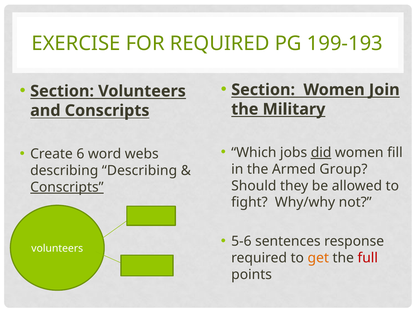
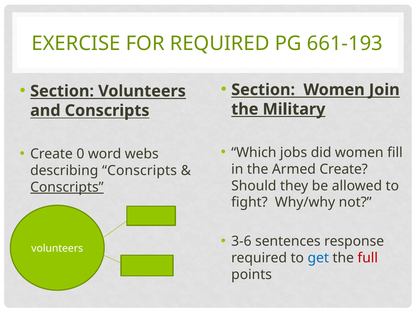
199-193: 199-193 -> 661-193
did underline: present -> none
6: 6 -> 0
Armed Group: Group -> Create
describing Describing: Describing -> Conscripts
5-6: 5-6 -> 3-6
get colour: orange -> blue
